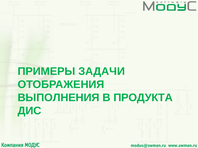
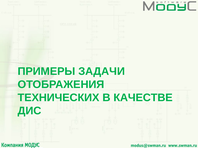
ВЫПОЛНЕНИЯ: ВЫПОЛНЕНИЯ -> ТЕХНИЧЕСКИХ
ПРОДУКТА: ПРОДУКТА -> КАЧЕСТВЕ
